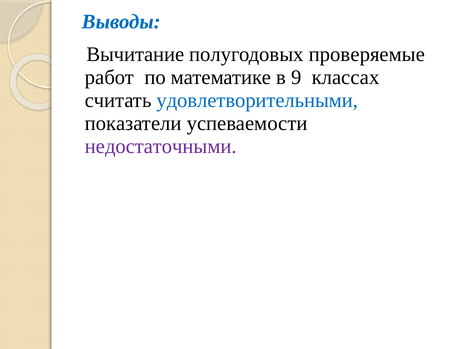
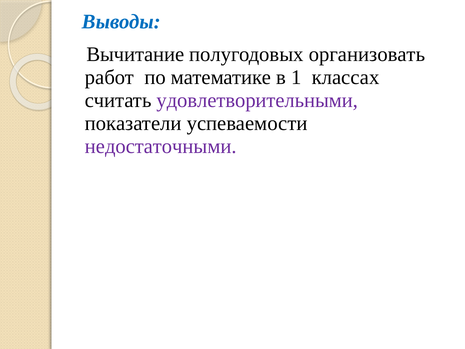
проверяемые: проверяемые -> организовать
9: 9 -> 1
удовлетворительными colour: blue -> purple
